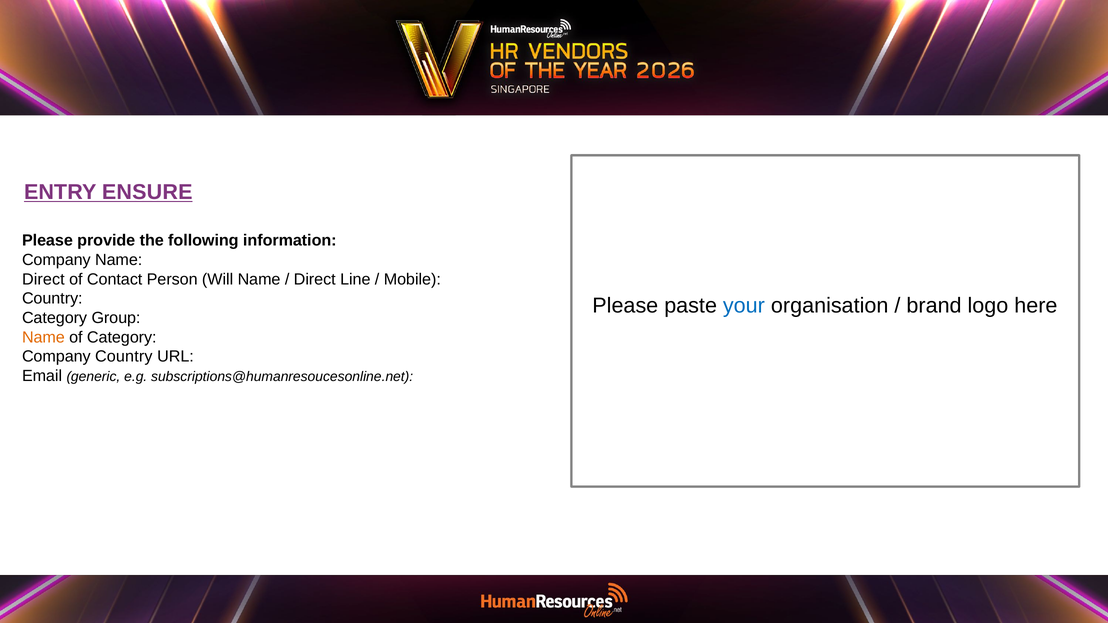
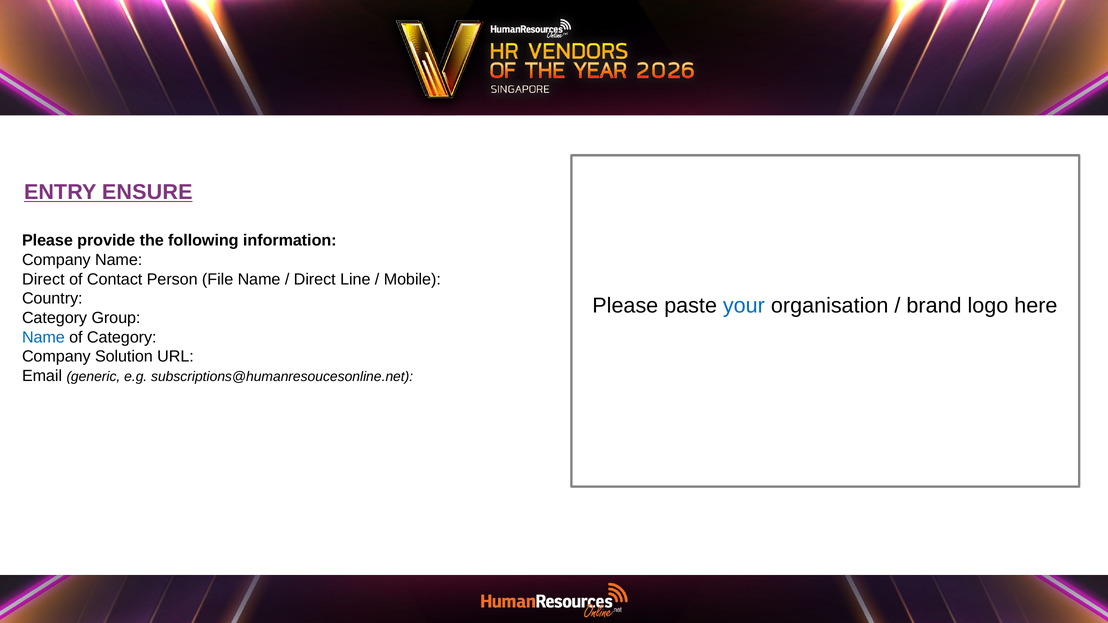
Will: Will -> File
Name at (43, 337) colour: orange -> blue
Company Country: Country -> Solution
